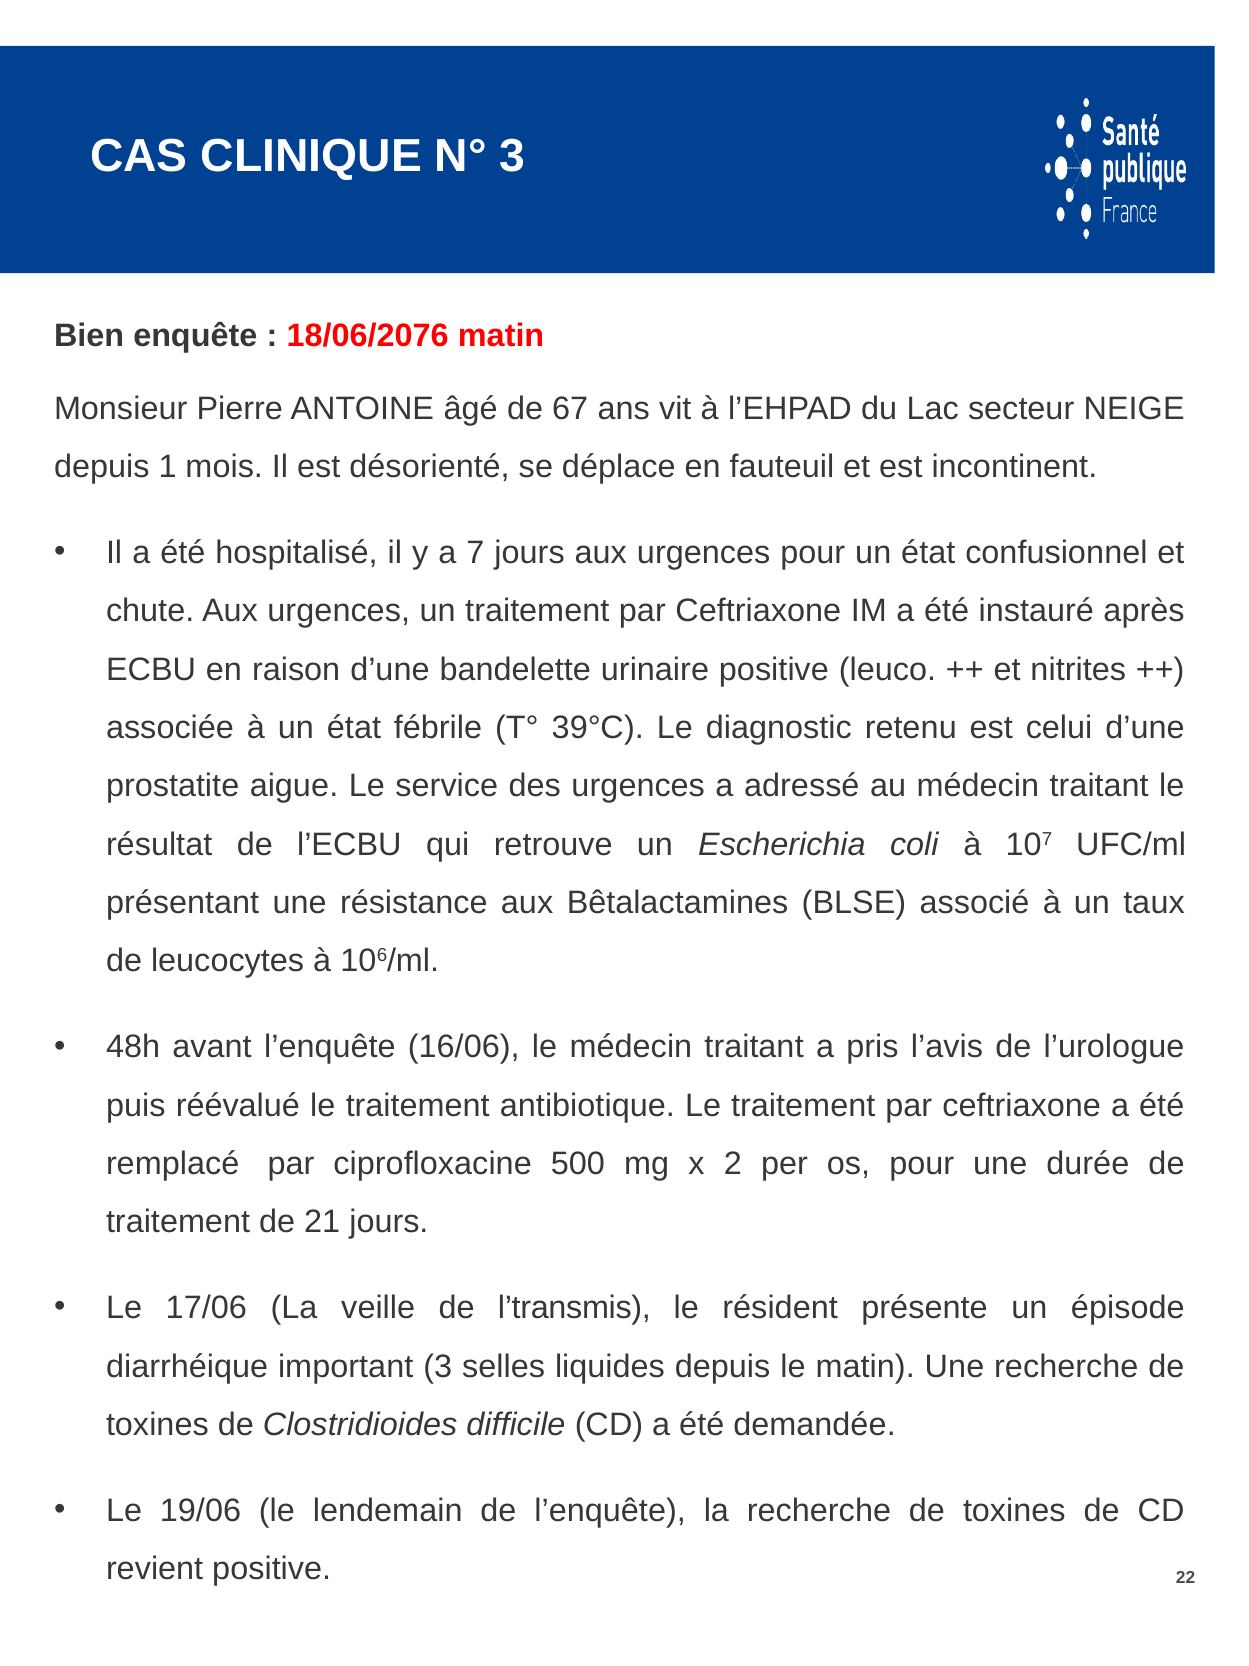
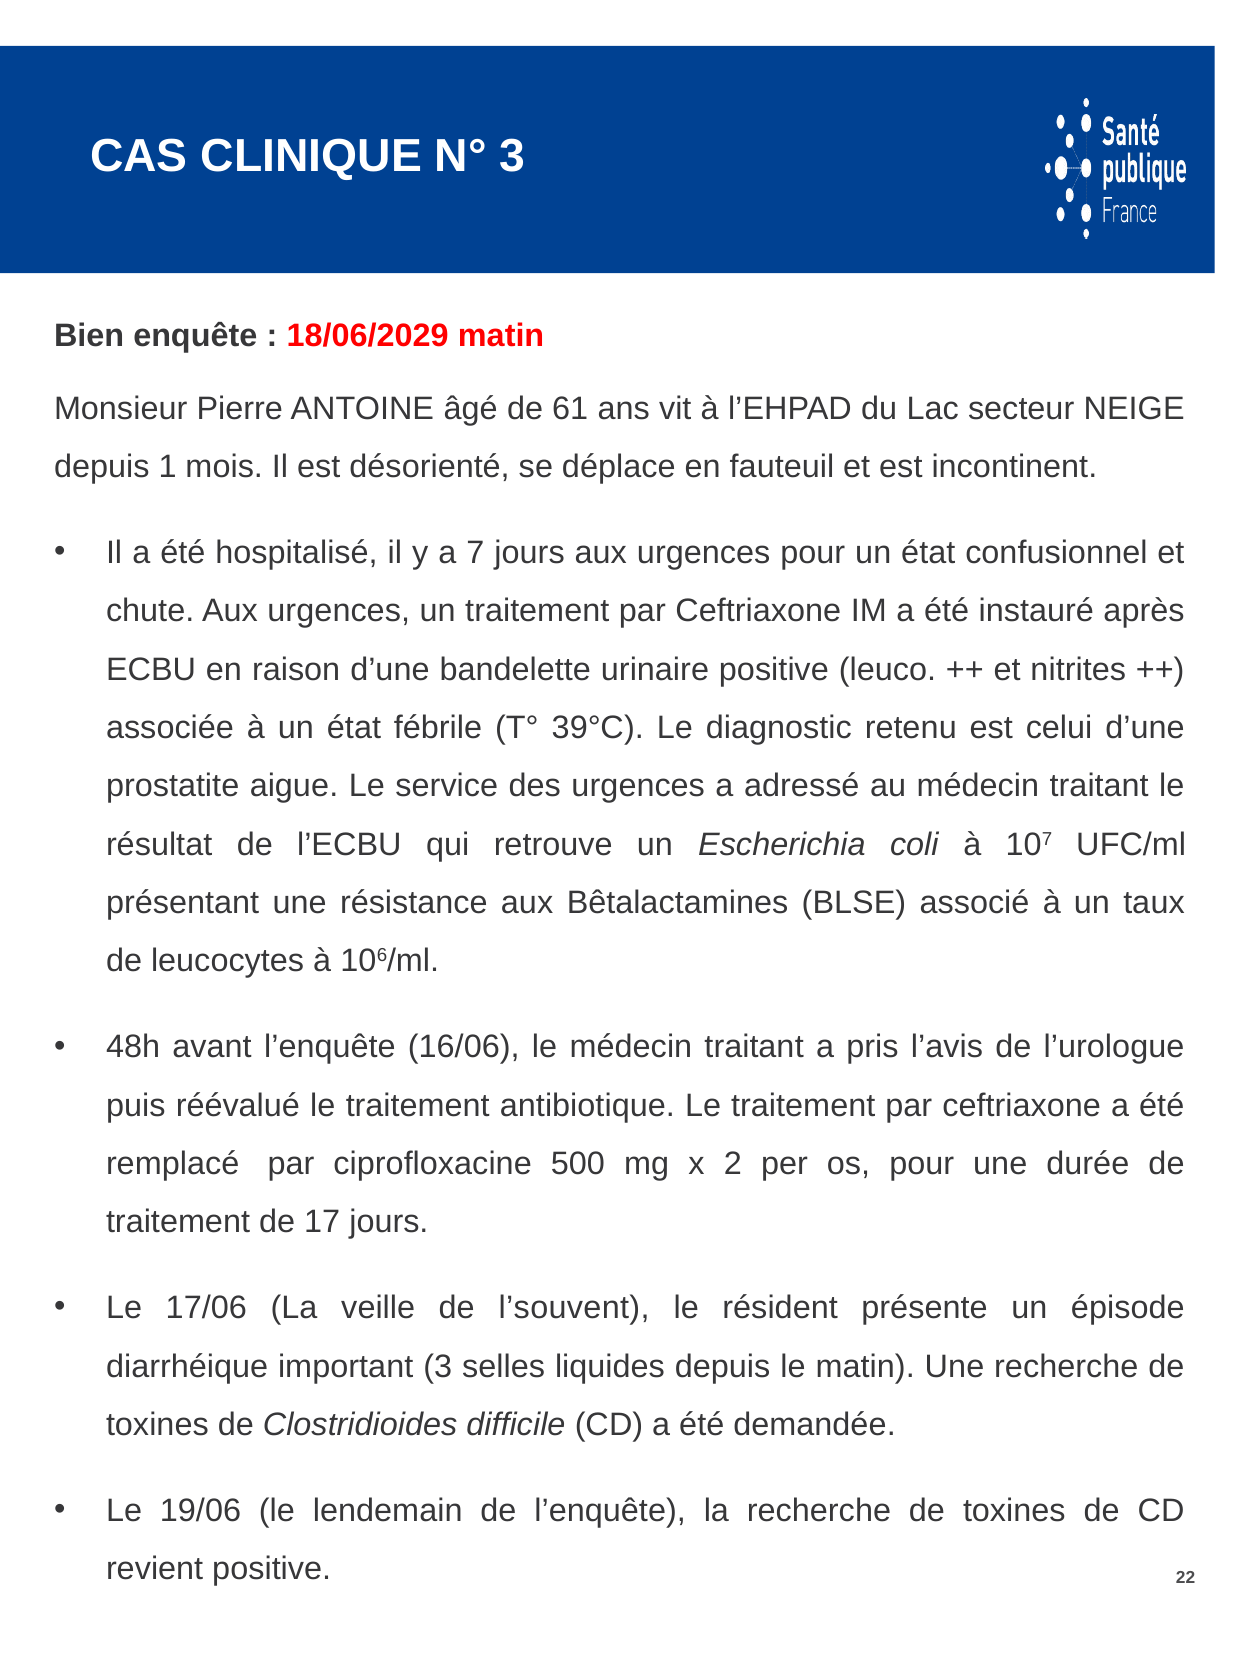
18/06/2076: 18/06/2076 -> 18/06/2029
67: 67 -> 61
21: 21 -> 17
l’transmis: l’transmis -> l’souvent
